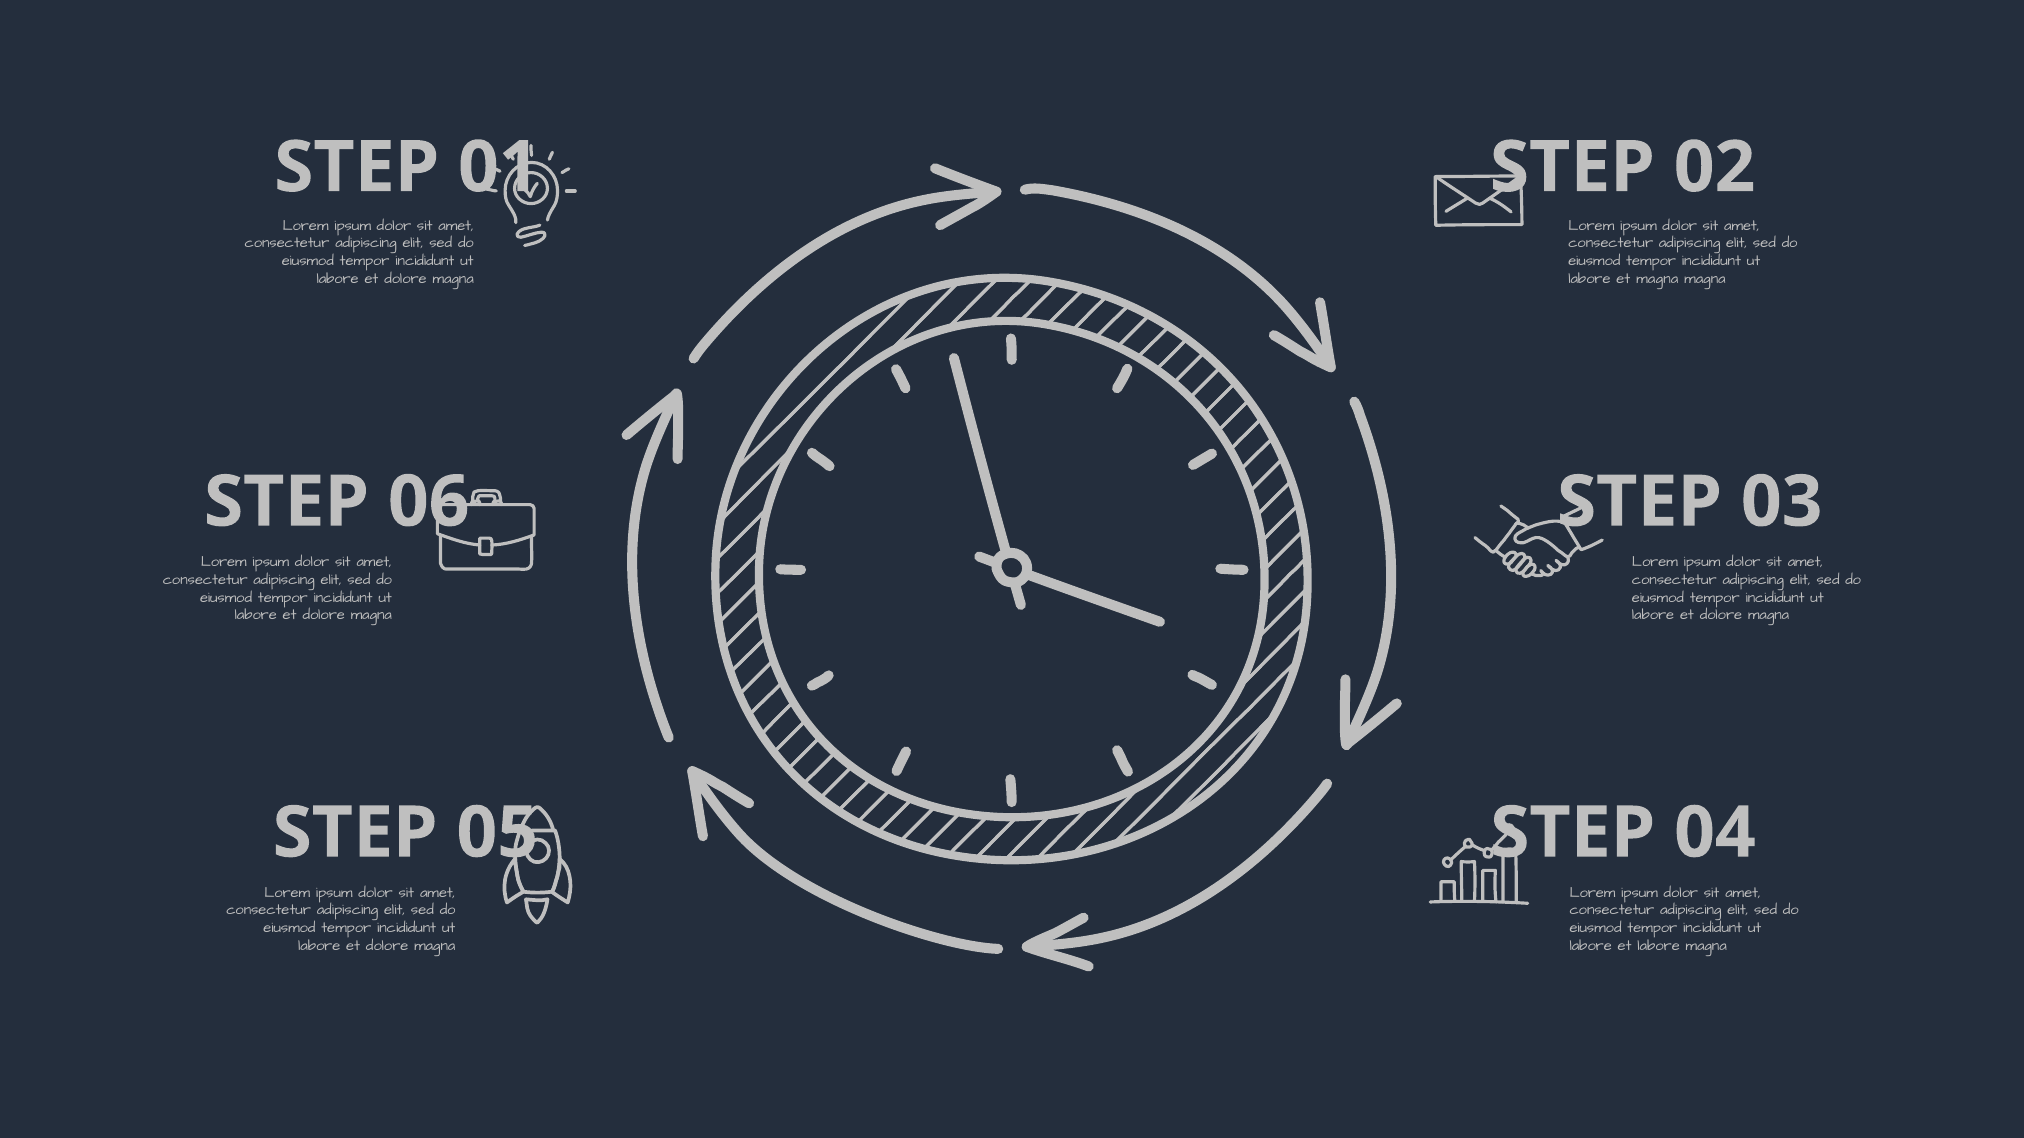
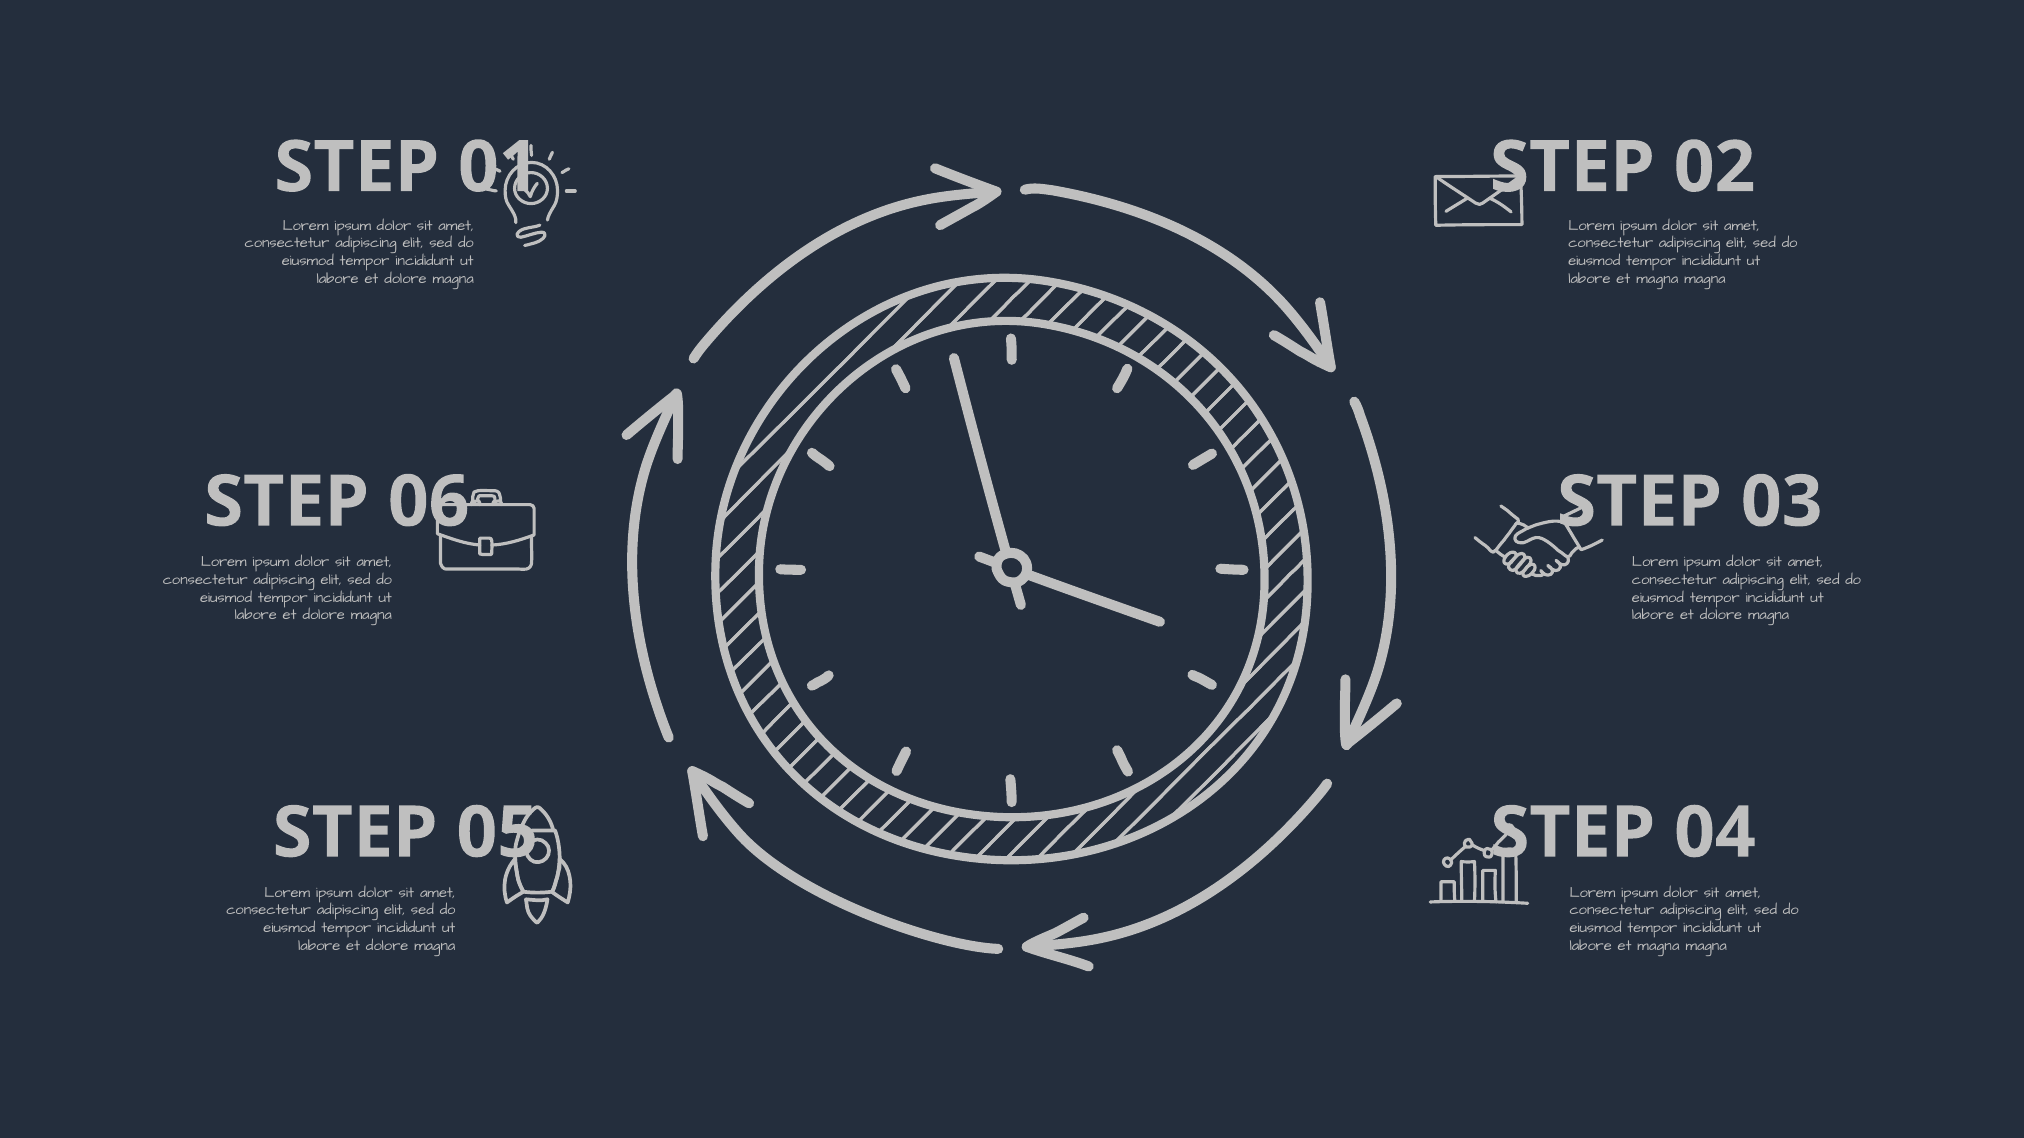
labore at (1659, 946): labore -> magna
